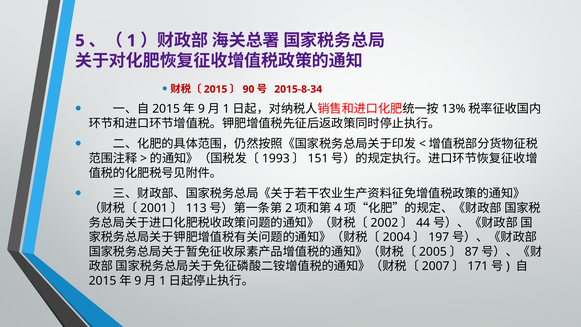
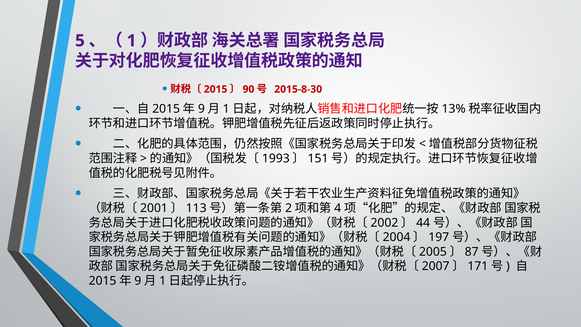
2015-8-34: 2015-8-34 -> 2015-8-30
